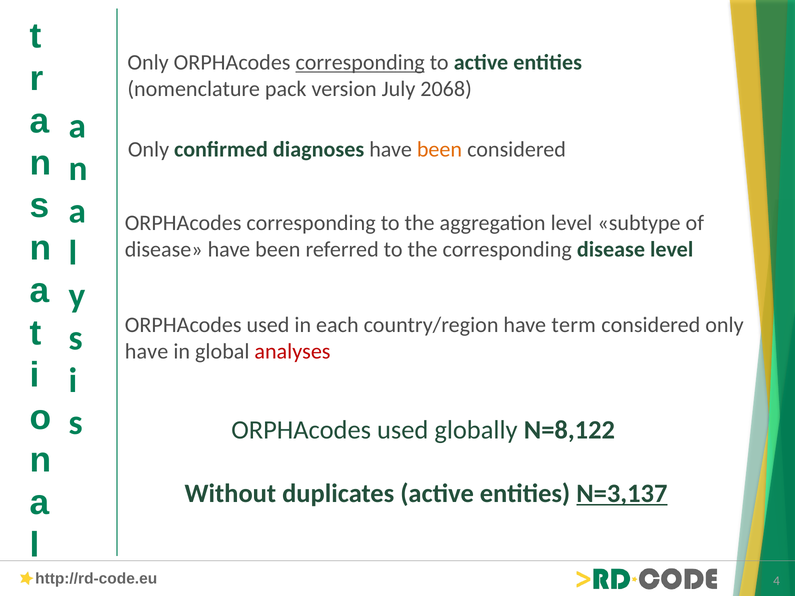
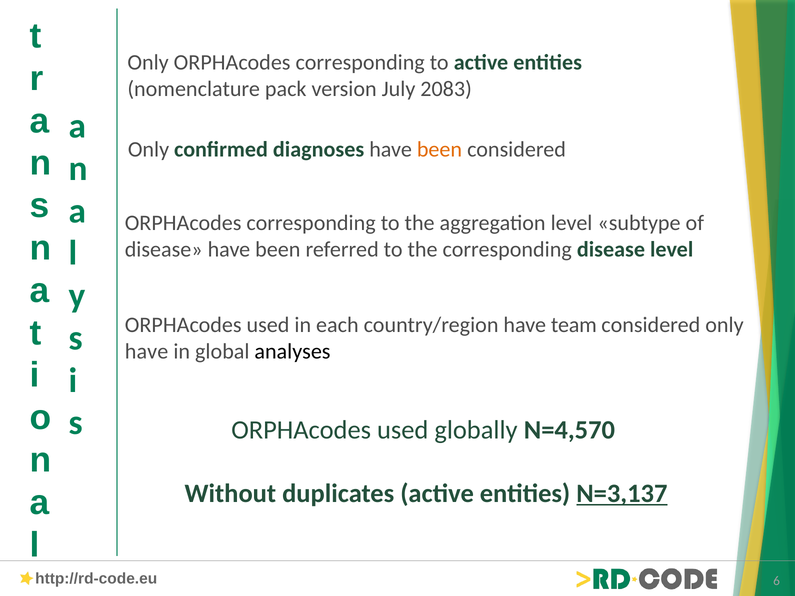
corresponding at (360, 62) underline: present -> none
2068: 2068 -> 2083
term: term -> team
analyses colour: red -> black
N=8,122: N=8,122 -> N=4,570
4: 4 -> 6
